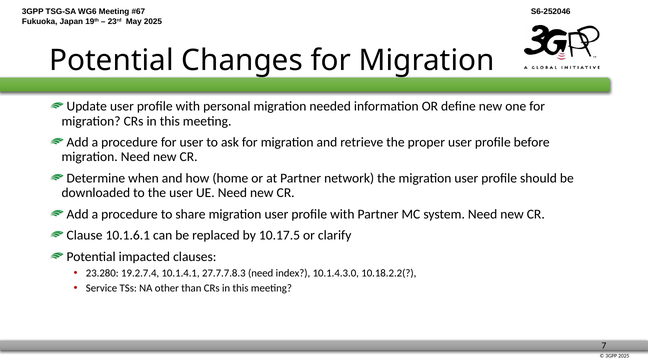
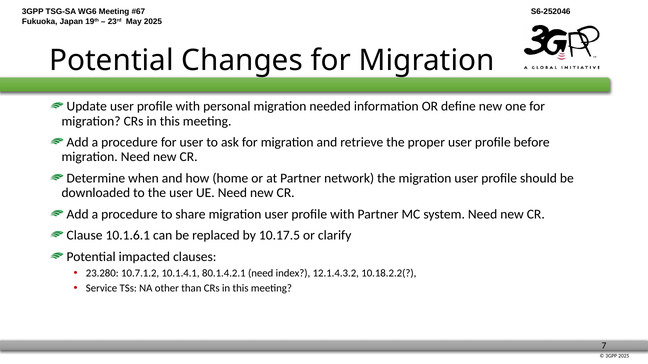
19.2.7.4: 19.2.7.4 -> 10.7.1.2
27.7.7.8.3: 27.7.7.8.3 -> 80.1.4.2.1
10.1.4.3.0: 10.1.4.3.0 -> 12.1.4.3.2
